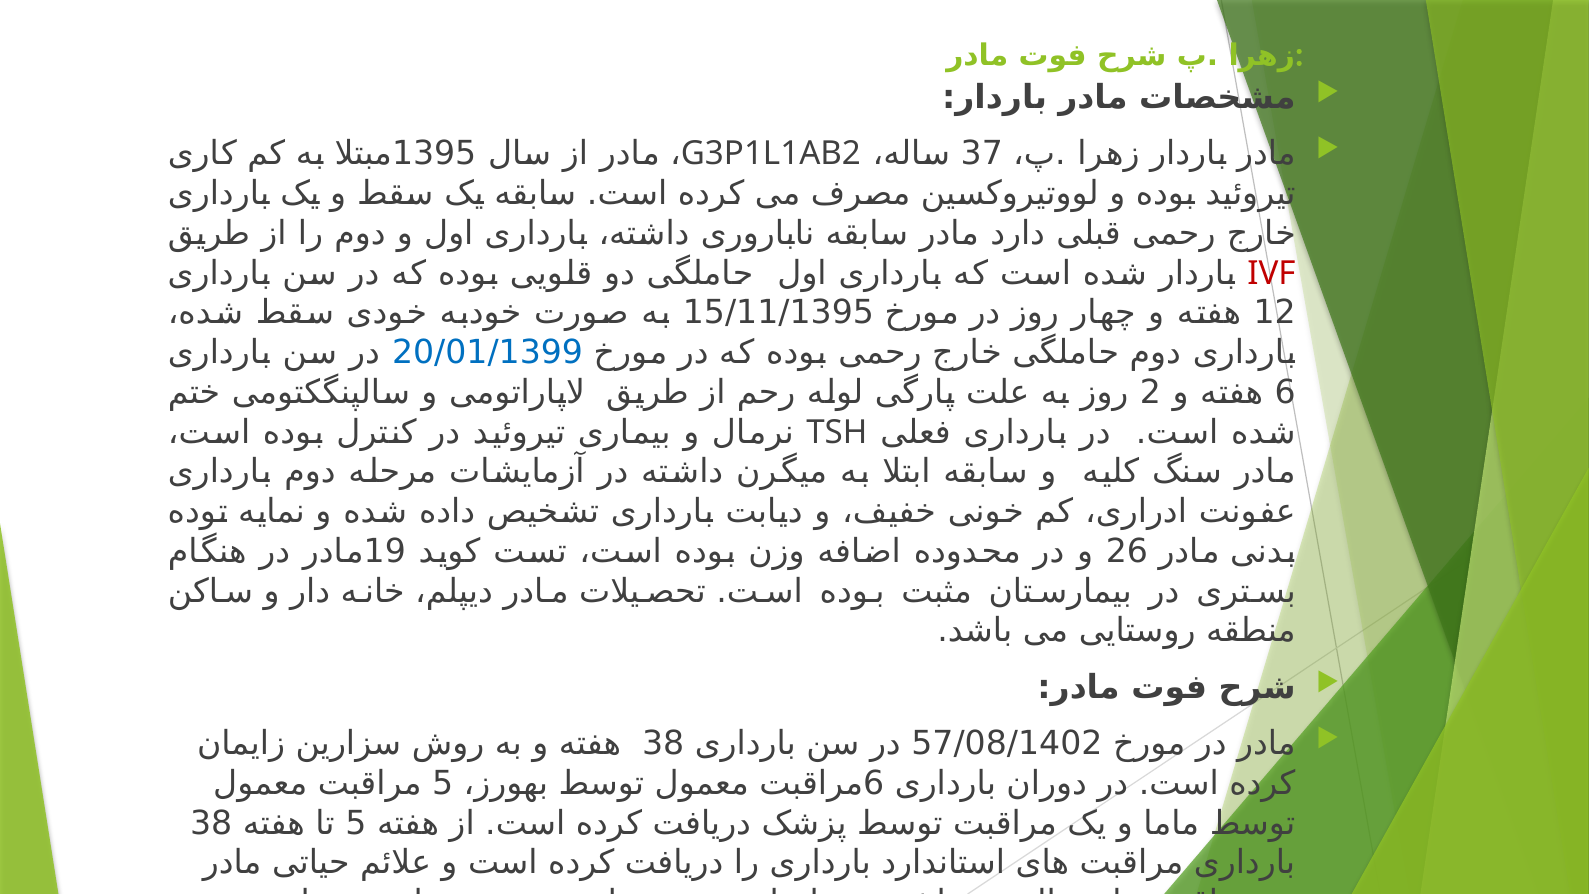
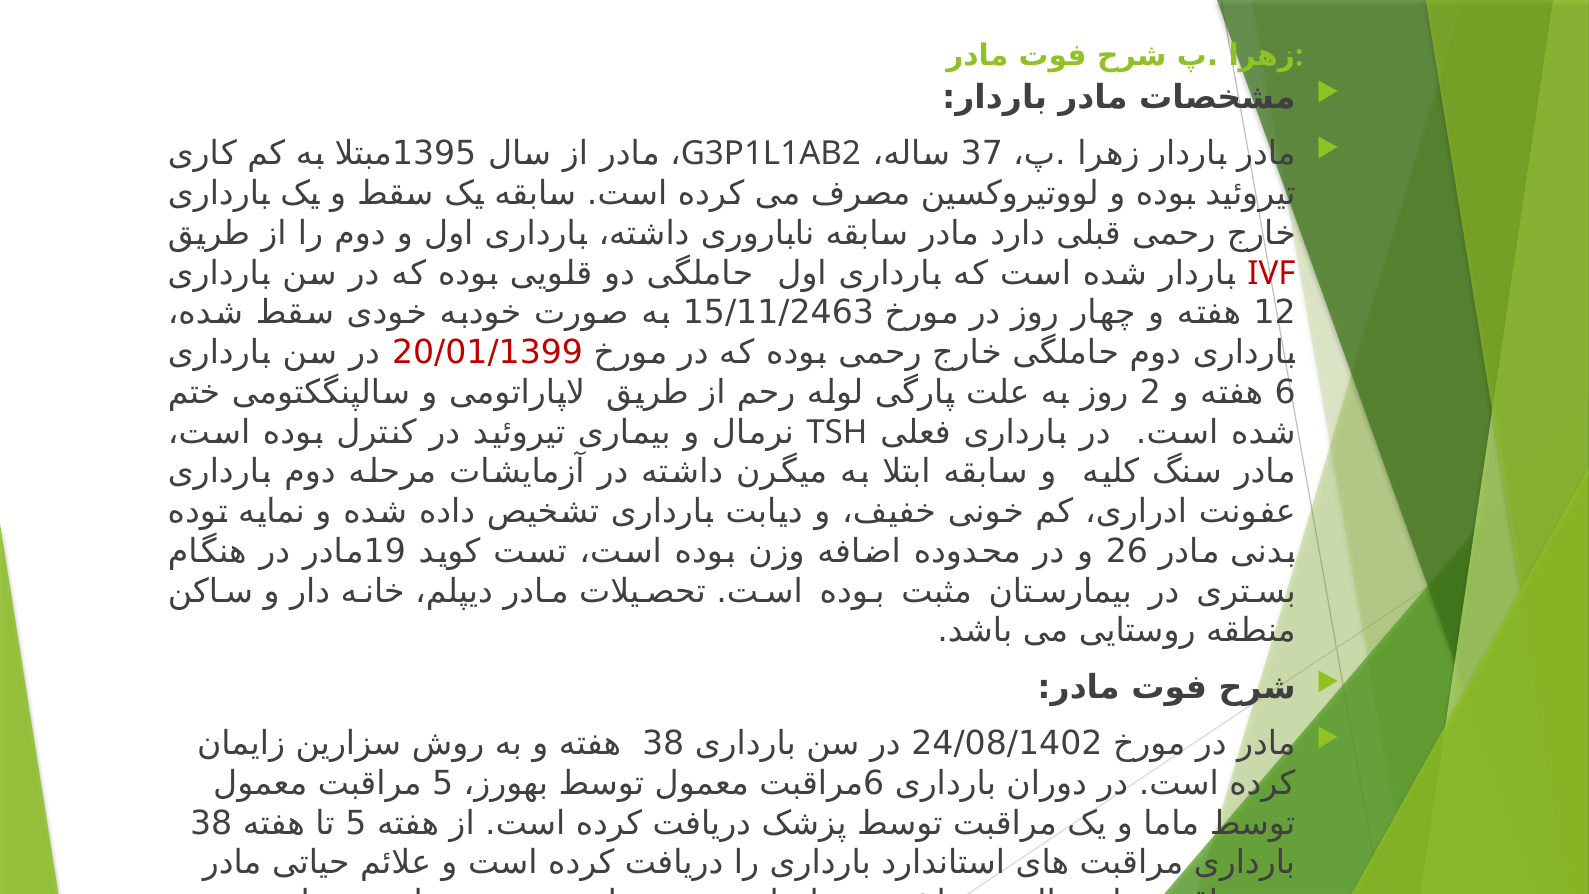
15/11/1395: 15/11/1395 -> 15/11/2463
20/01/1399 colour: blue -> red
57/08/1402: 57/08/1402 -> 24/08/1402
